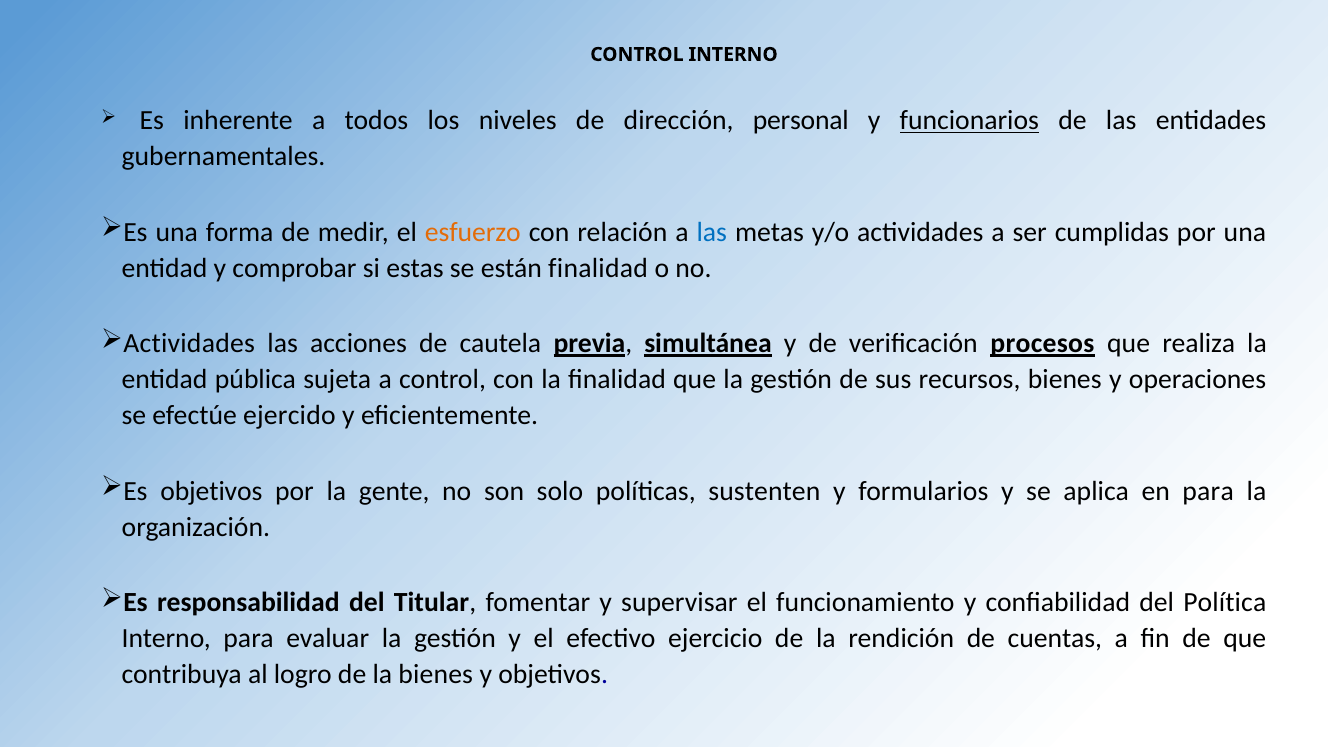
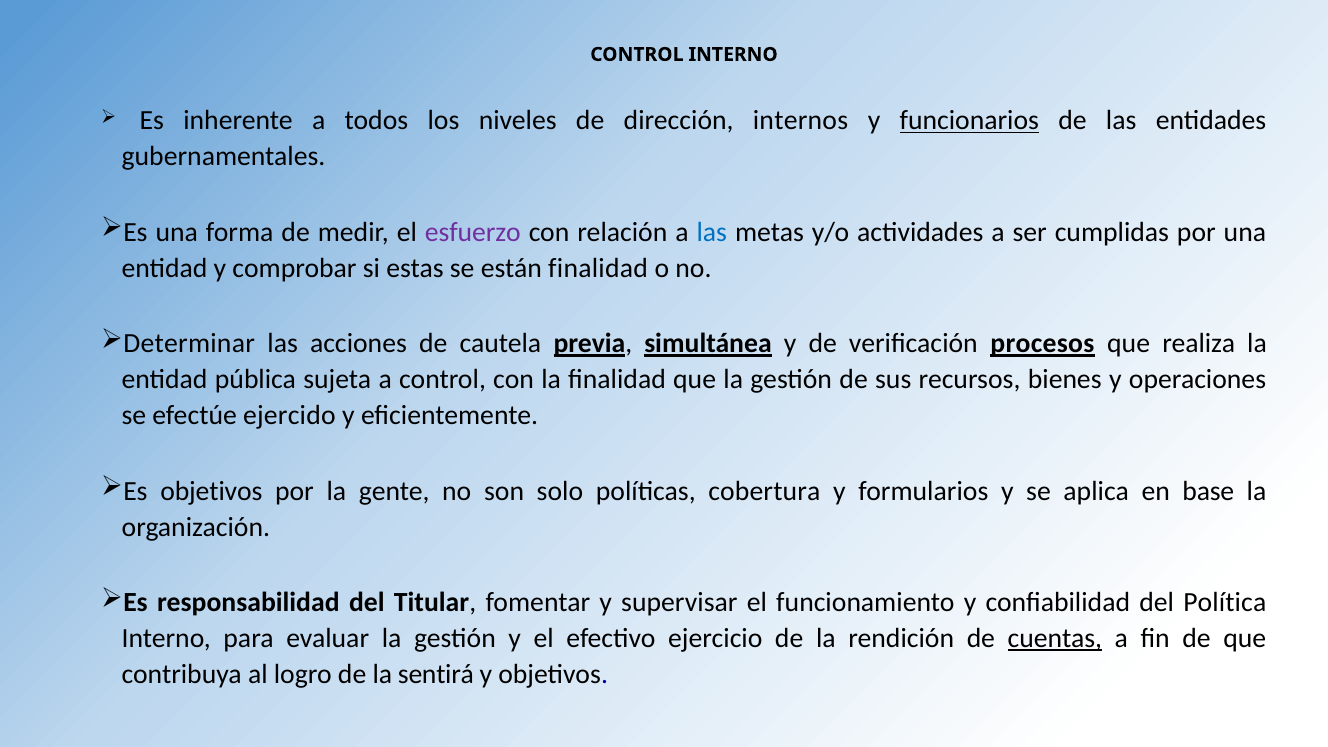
personal: personal -> internos
esfuerzo colour: orange -> purple
Actividades at (189, 344): Actividades -> Determinar
sustenten: sustenten -> cobertura
en para: para -> base
cuentas underline: none -> present
la bienes: bienes -> sentirá
